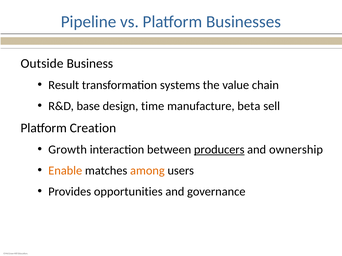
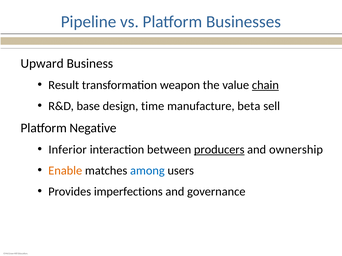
Outside: Outside -> Upward
systems: systems -> weapon
chain underline: none -> present
Creation: Creation -> Negative
Growth: Growth -> Inferior
among colour: orange -> blue
opportunities: opportunities -> imperfections
